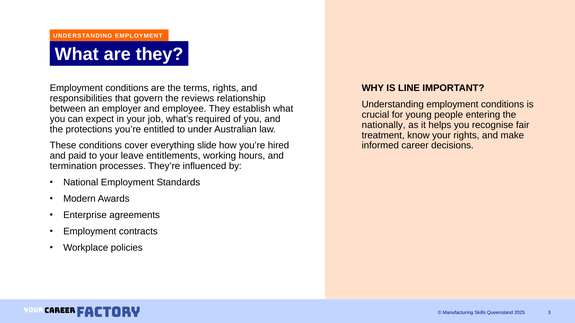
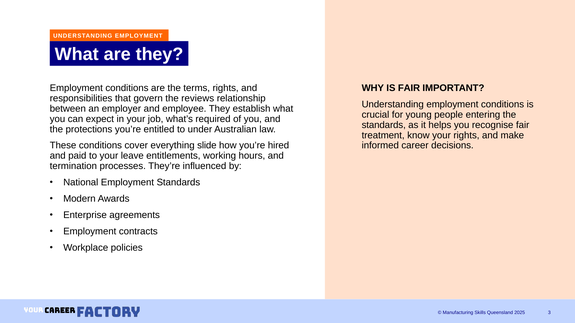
IS LINE: LINE -> FAIR
nationally at (384, 125): nationally -> standards
